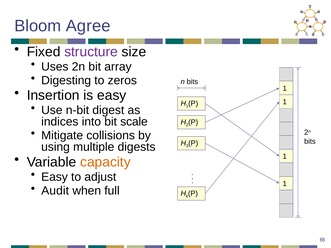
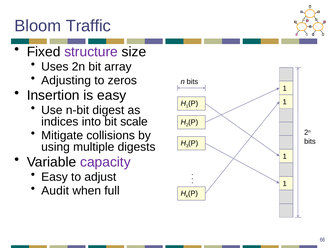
Agree: Agree -> Traffic
Digesting: Digesting -> Adjusting
capacity colour: orange -> purple
